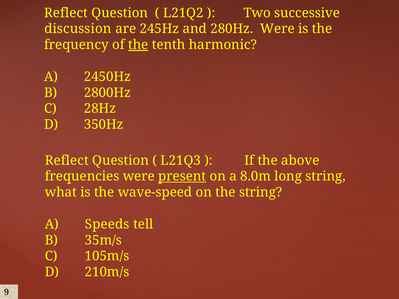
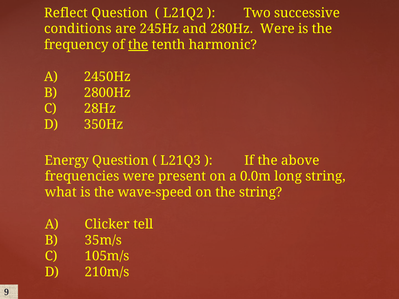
discussion: discussion -> conditions
Reflect at (67, 161): Reflect -> Energy
present underline: present -> none
8.0m: 8.0m -> 0.0m
Speeds: Speeds -> Clicker
